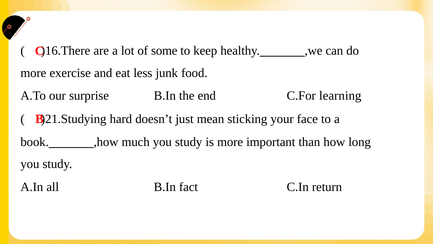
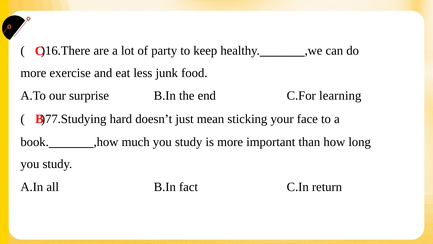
some: some -> party
)21.Studying: )21.Studying -> )77.Studying
